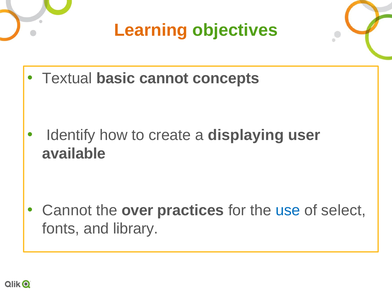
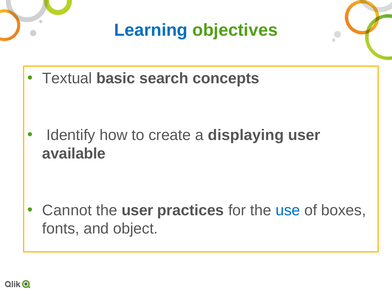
Learning colour: orange -> blue
basic cannot: cannot -> search
the over: over -> user
select: select -> boxes
library: library -> object
